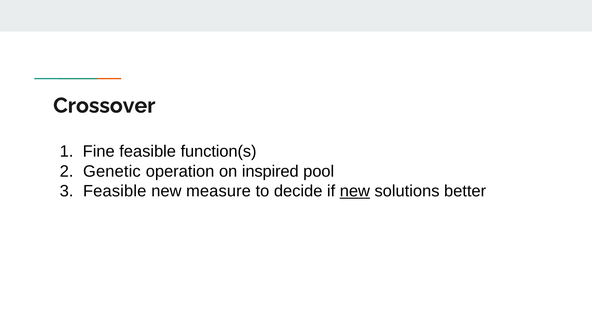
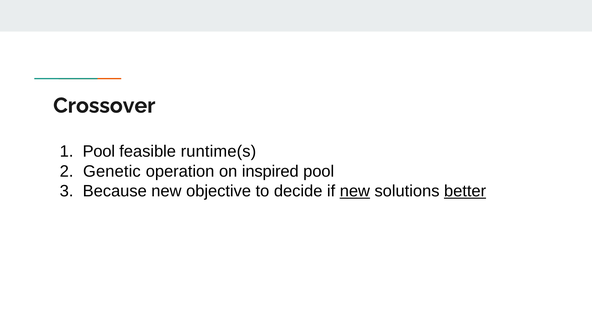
Fine at (99, 152): Fine -> Pool
function(s: function(s -> runtime(s
Feasible at (115, 191): Feasible -> Because
measure: measure -> objective
better underline: none -> present
